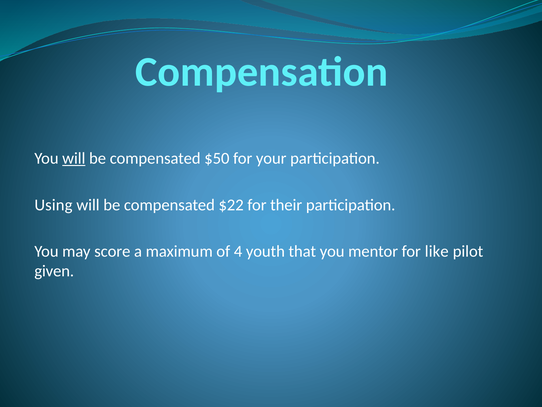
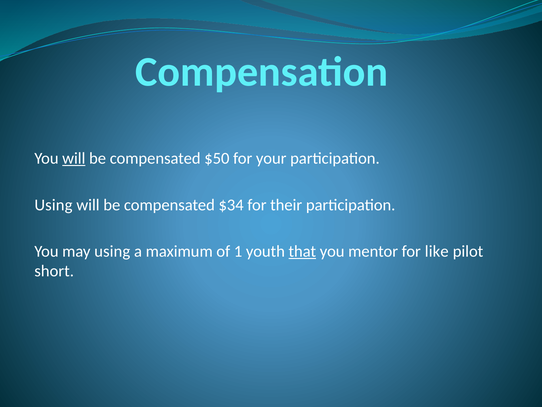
$22: $22 -> $34
may score: score -> using
4: 4 -> 1
that underline: none -> present
given: given -> short
